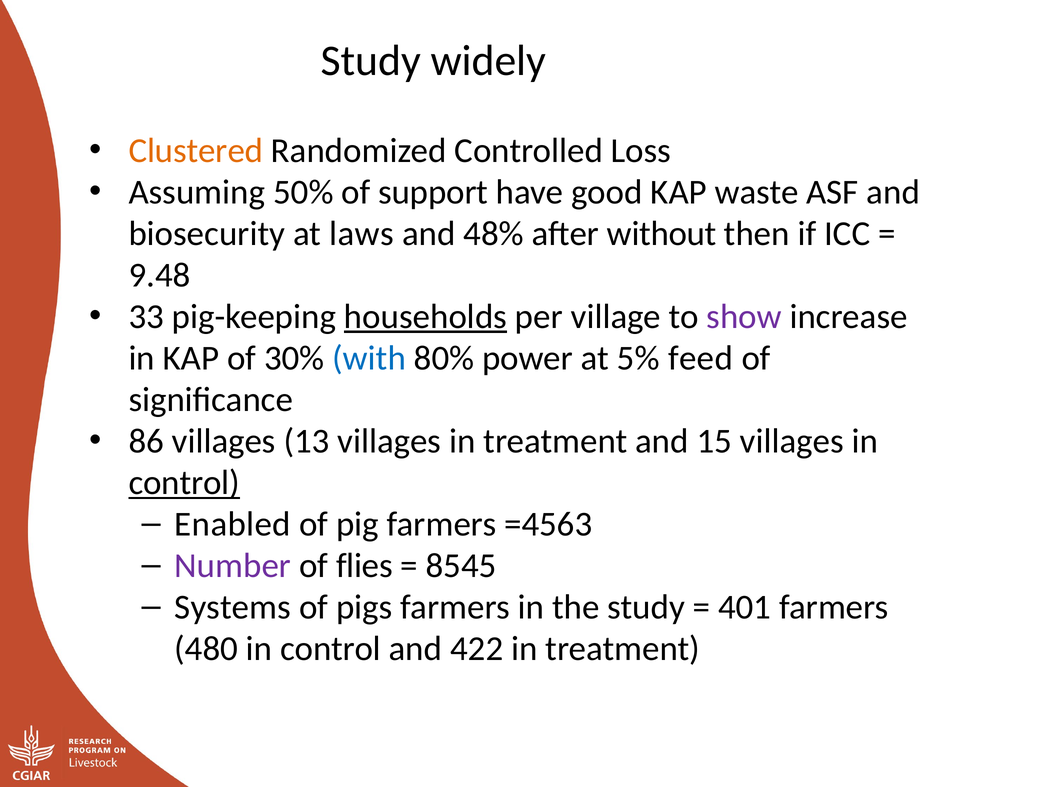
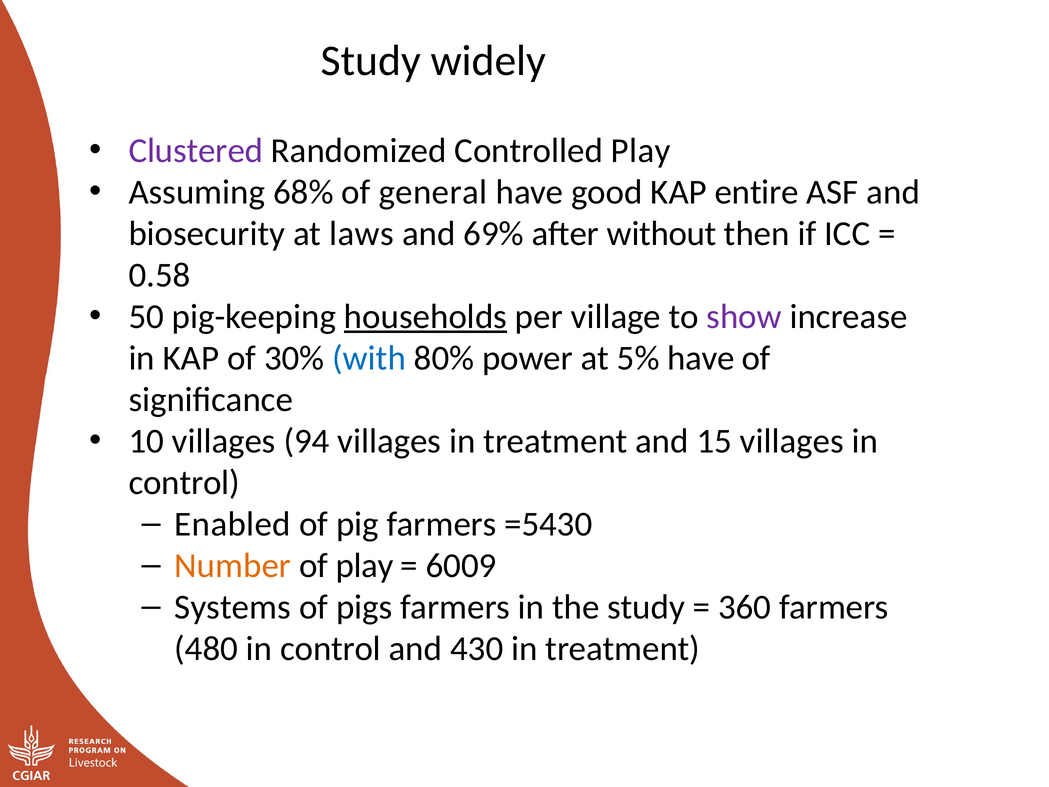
Clustered colour: orange -> purple
Controlled Loss: Loss -> Play
50%: 50% -> 68%
support: support -> general
waste: waste -> entire
48%: 48% -> 69%
9.48: 9.48 -> 0.58
33: 33 -> 50
5% feed: feed -> have
86: 86 -> 10
13: 13 -> 94
control at (184, 483) underline: present -> none
=4563: =4563 -> =5430
Number colour: purple -> orange
of flies: flies -> play
8545: 8545 -> 6009
401: 401 -> 360
422: 422 -> 430
